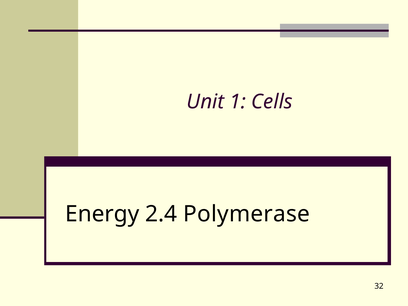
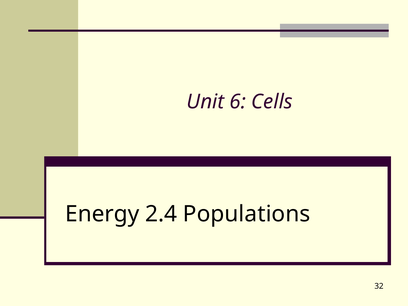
1: 1 -> 6
Polymerase: Polymerase -> Populations
